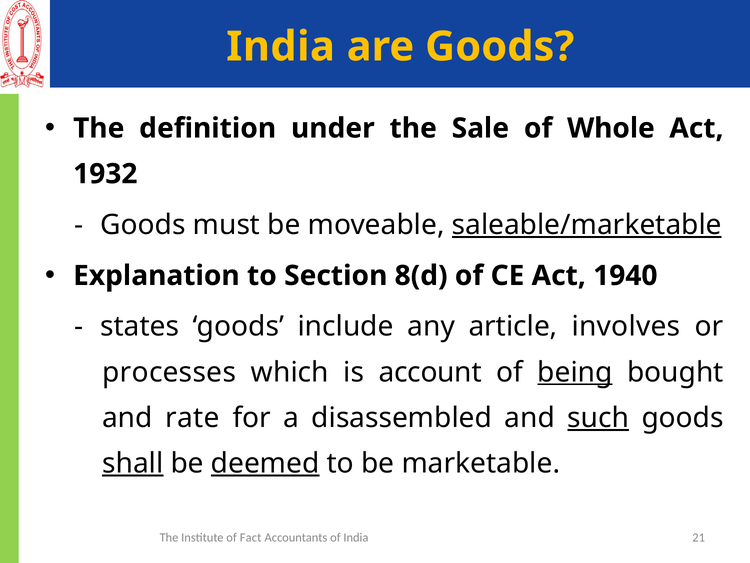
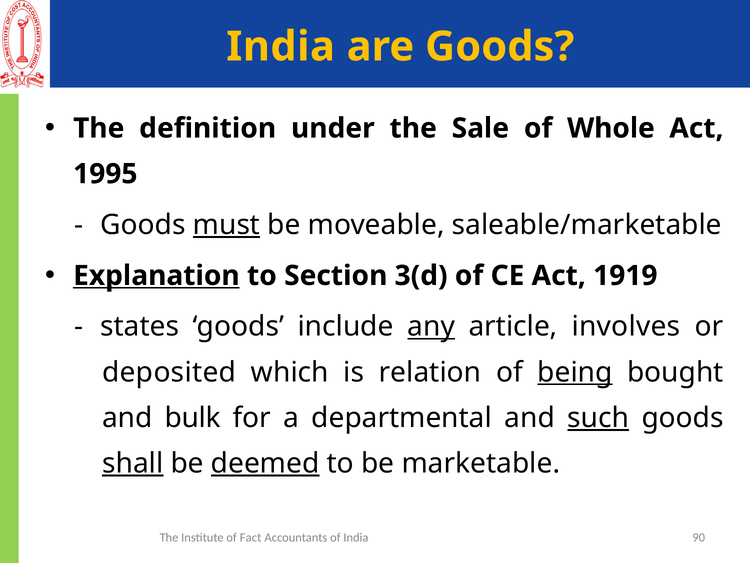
1932: 1932 -> 1995
must underline: none -> present
saleable/marketable underline: present -> none
Explanation underline: none -> present
8(d: 8(d -> 3(d
1940: 1940 -> 1919
any underline: none -> present
processes: processes -> deposited
account: account -> relation
rate: rate -> bulk
disassembled: disassembled -> departmental
21: 21 -> 90
